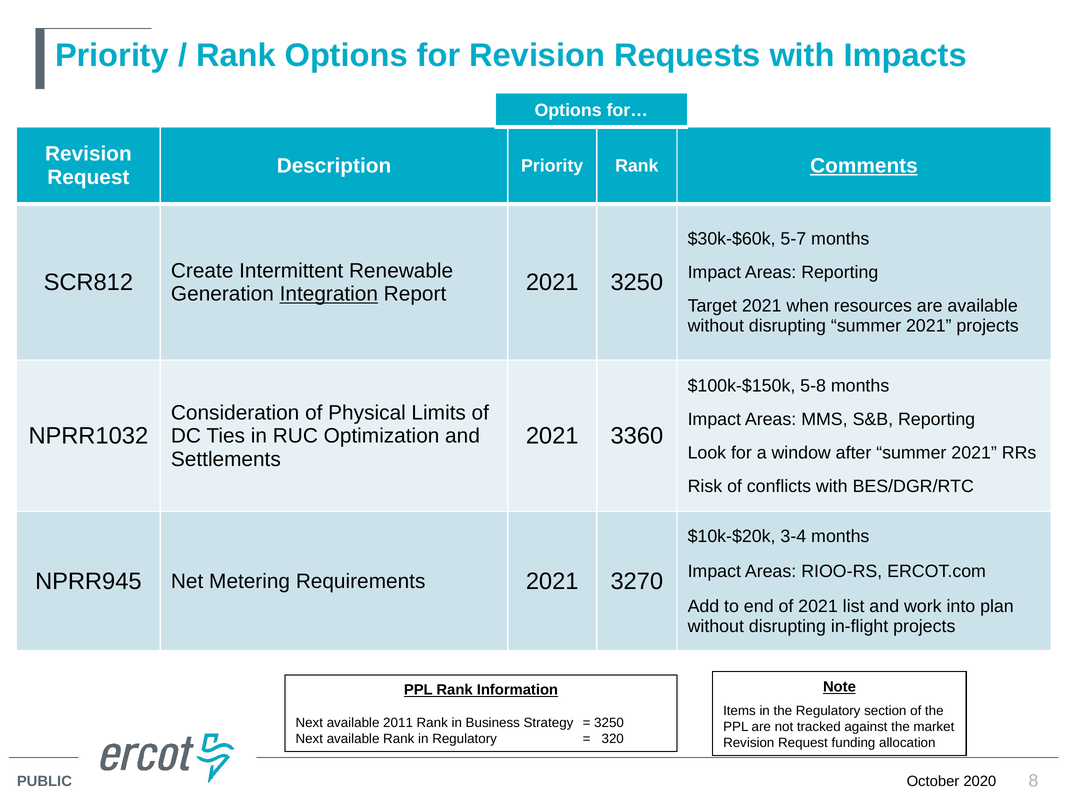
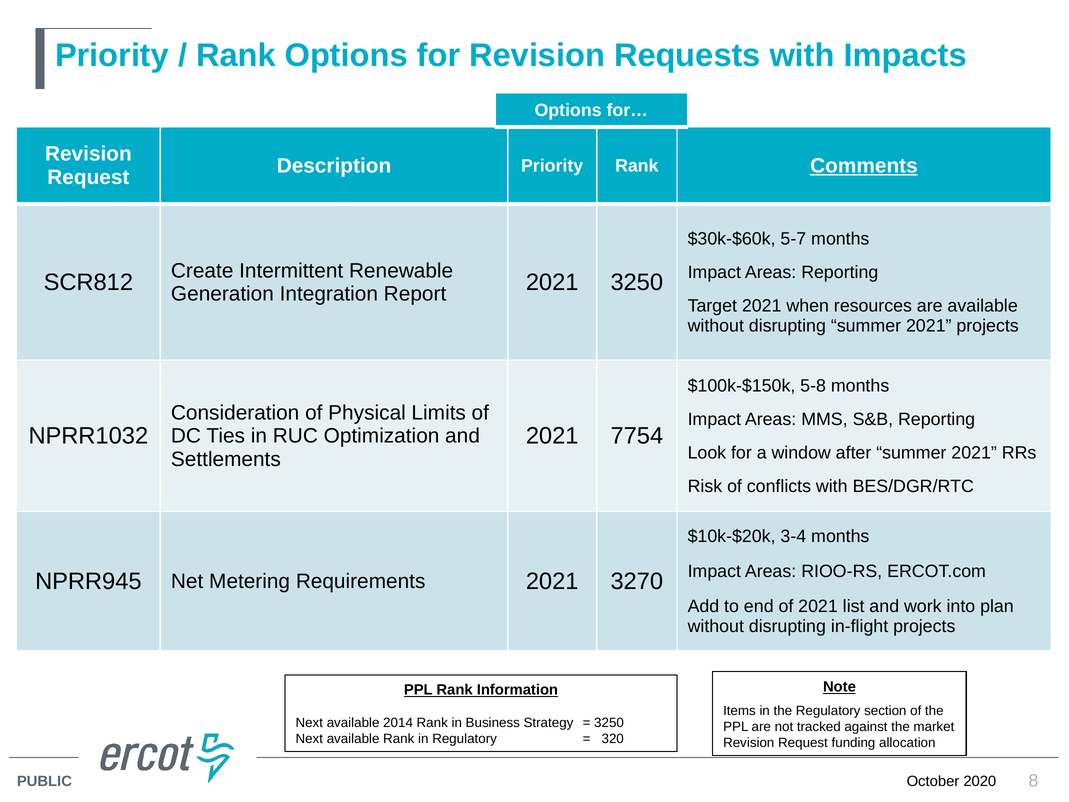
Integration underline: present -> none
3360: 3360 -> 7754
2011: 2011 -> 2014
